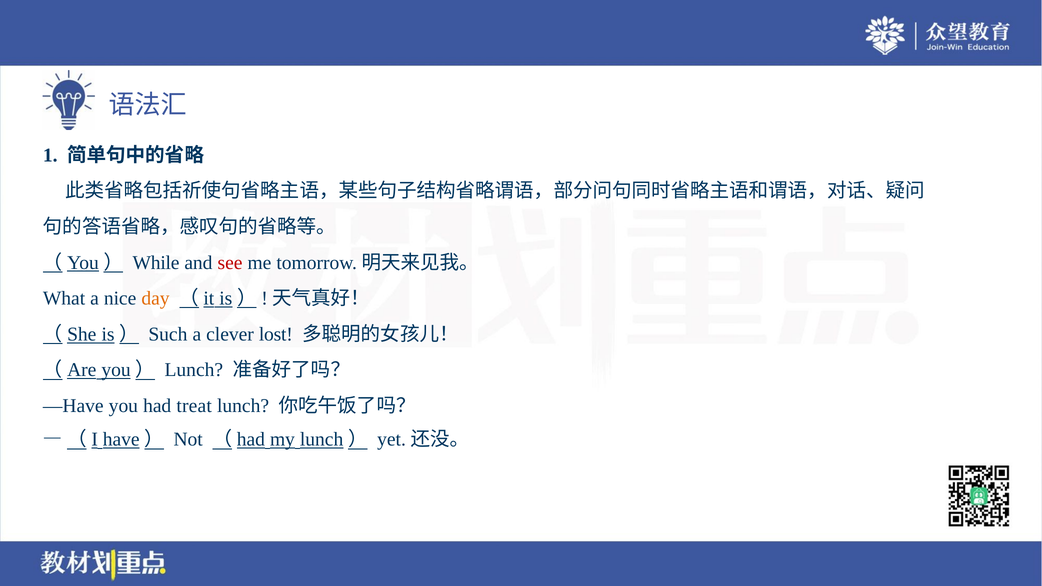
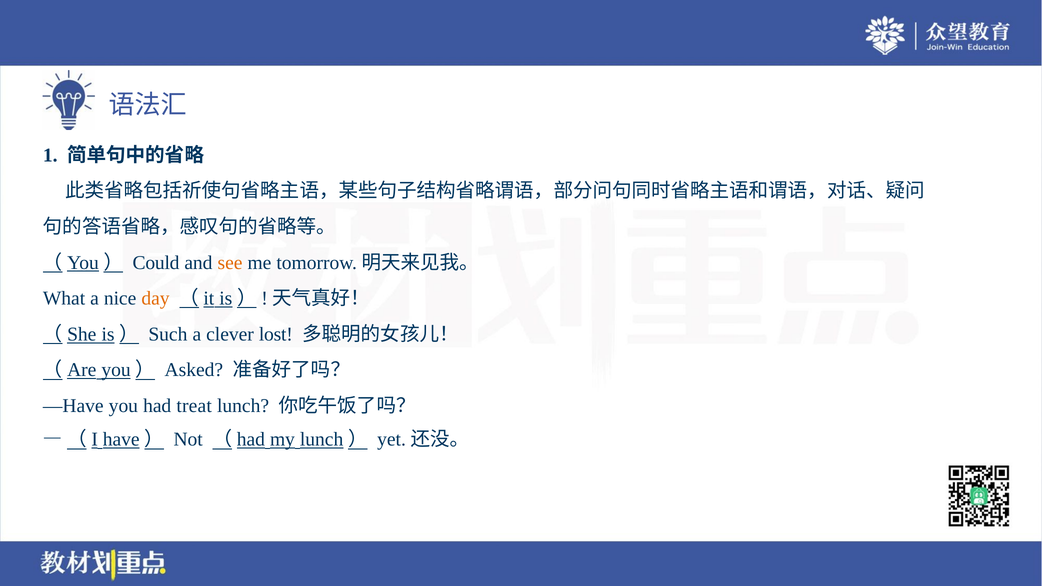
While: While -> Could
see colour: red -> orange
you） Lunch: Lunch -> Asked
